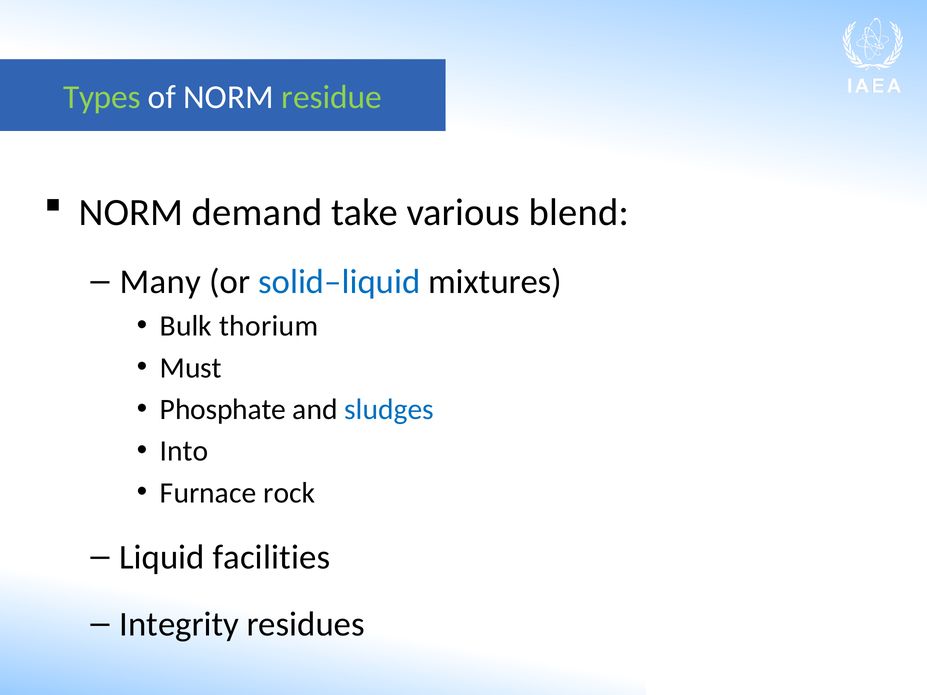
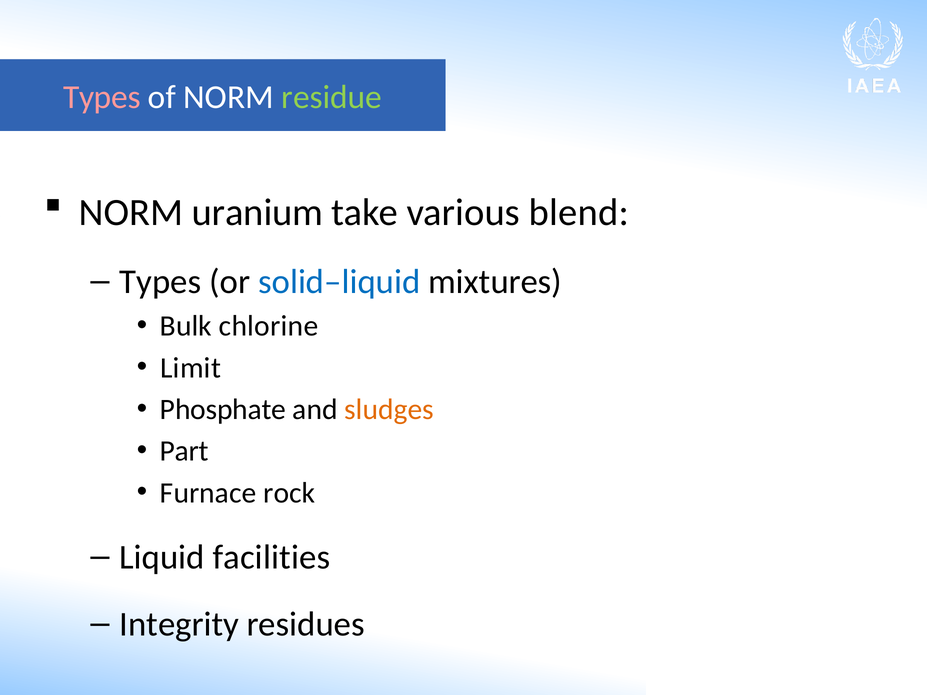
Types at (102, 97) colour: light green -> pink
demand: demand -> uranium
Many at (160, 282): Many -> Types
thorium: thorium -> chlorine
Must: Must -> Limit
sludges colour: blue -> orange
Into: Into -> Part
